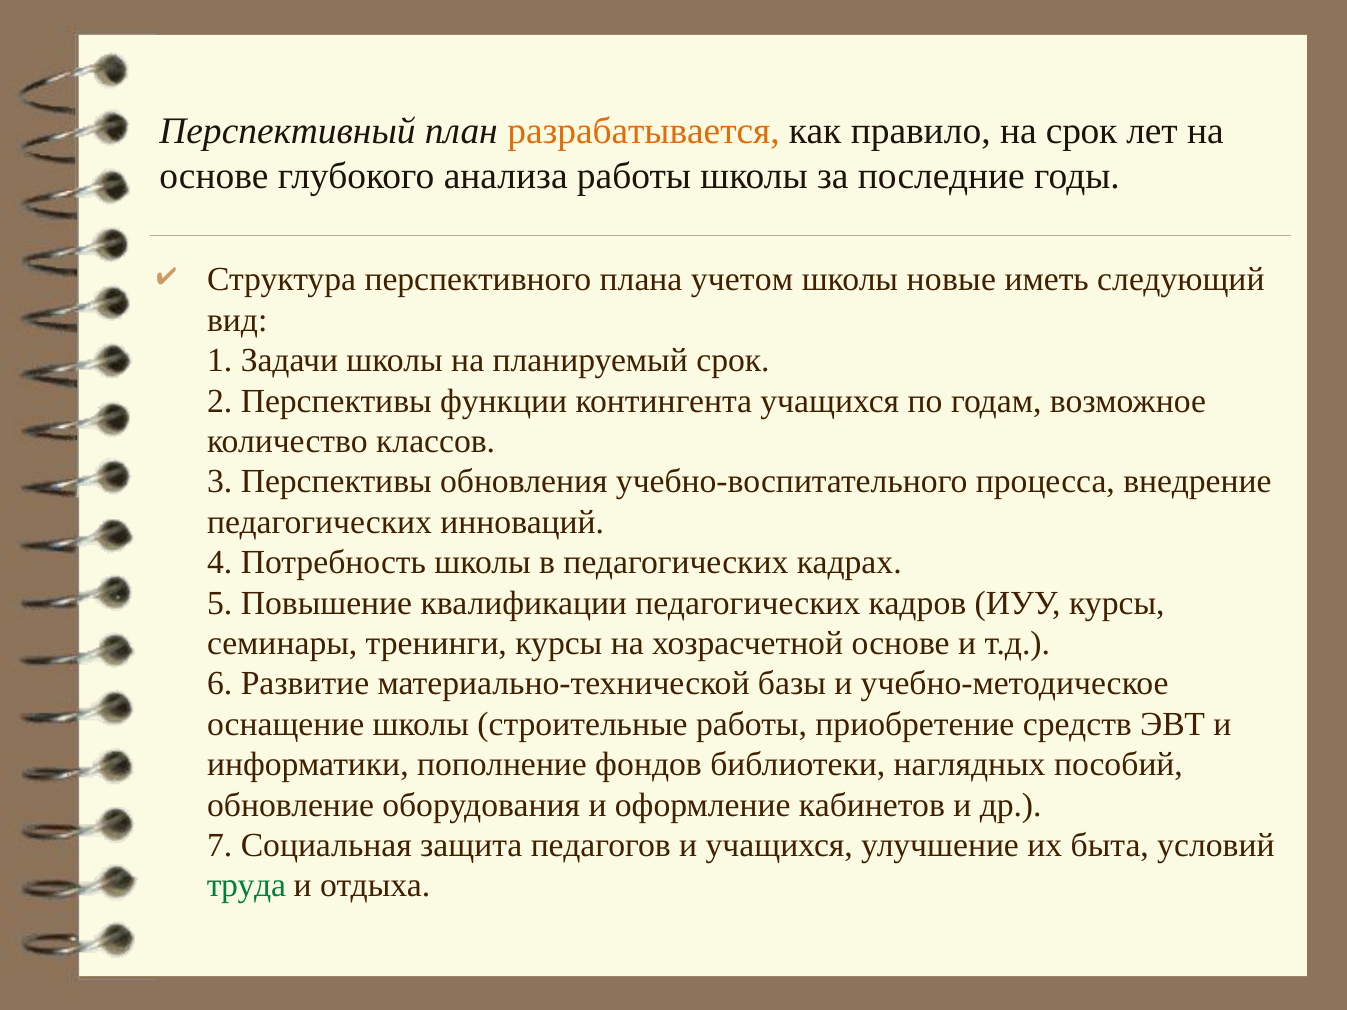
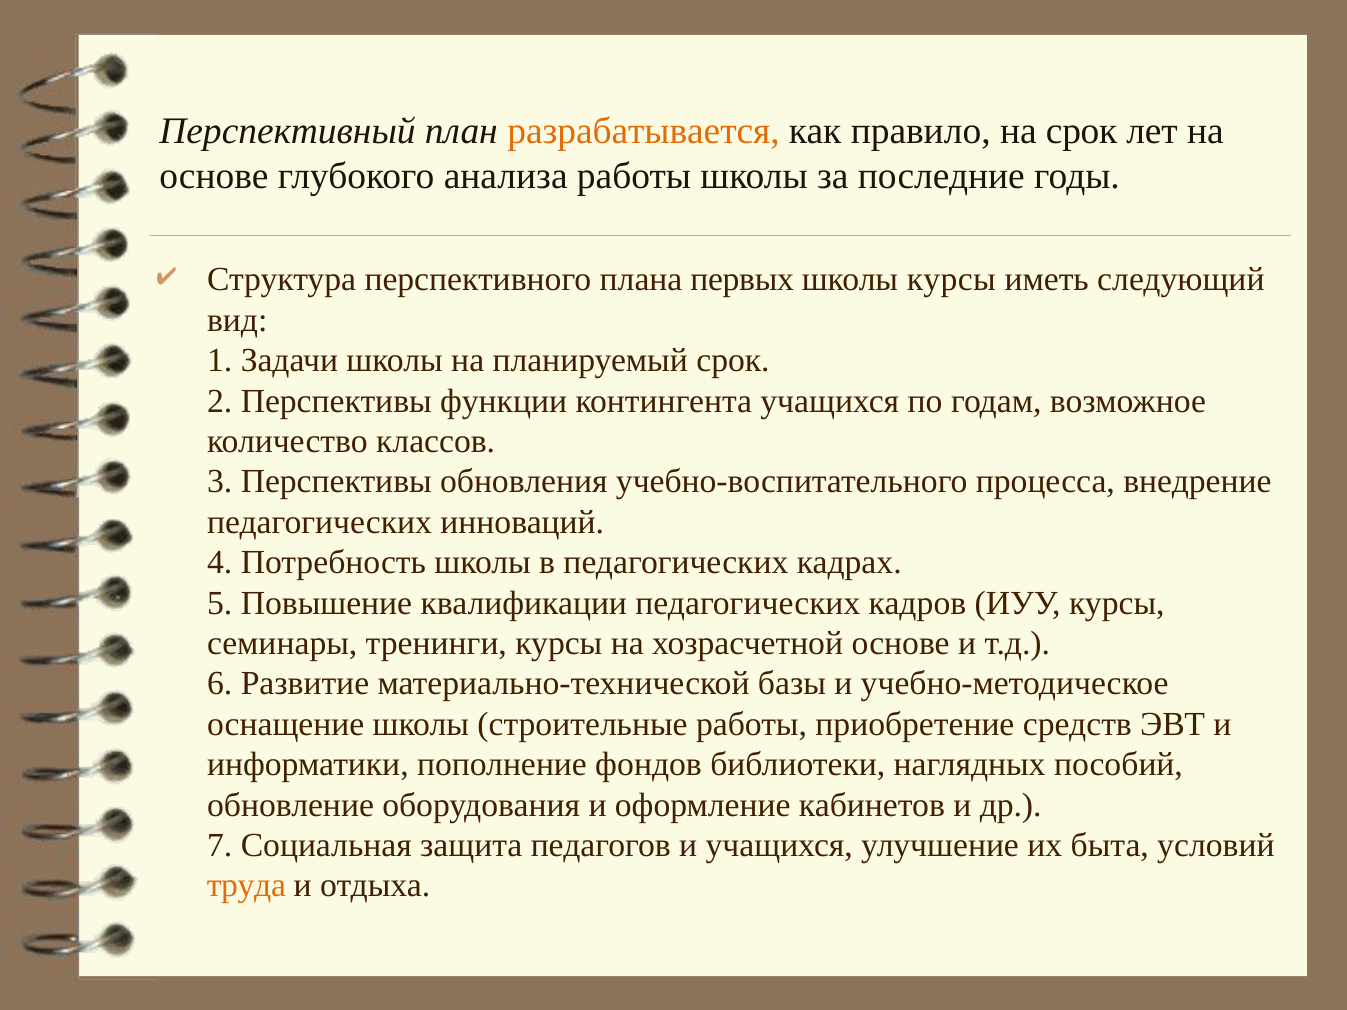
учетом: учетом -> первых
школы новые: новые -> курсы
труда colour: green -> orange
